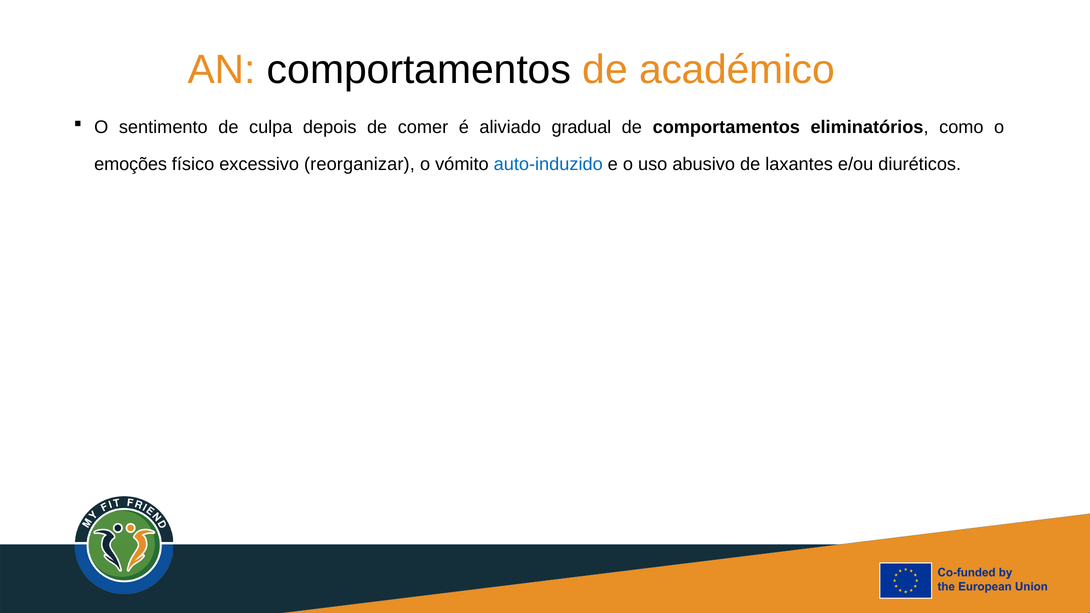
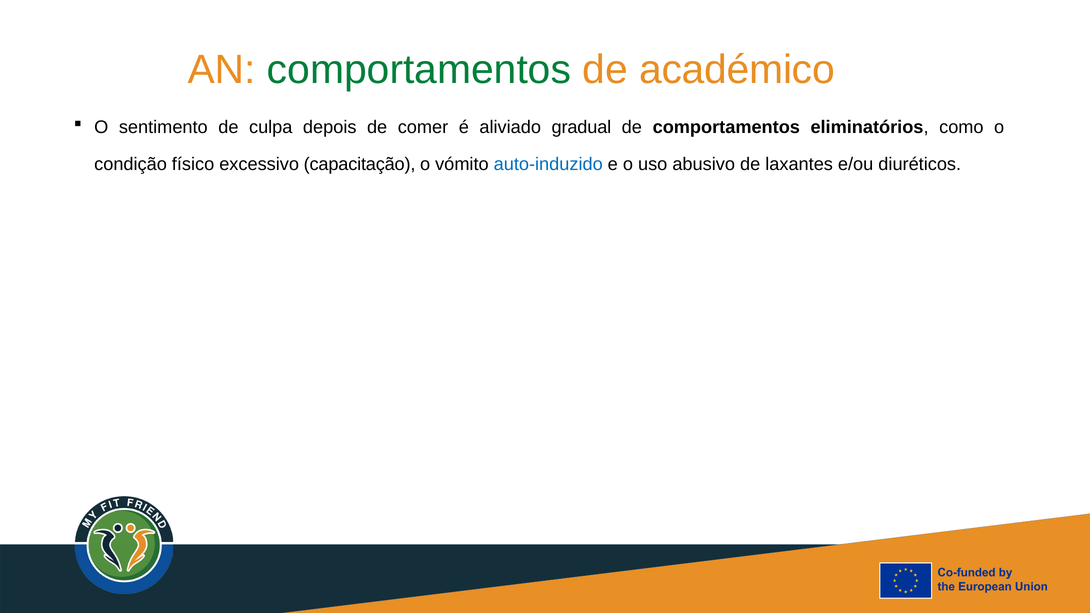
comportamentos at (419, 70) colour: black -> green
emoções: emoções -> condição
reorganizar: reorganizar -> capacitação
